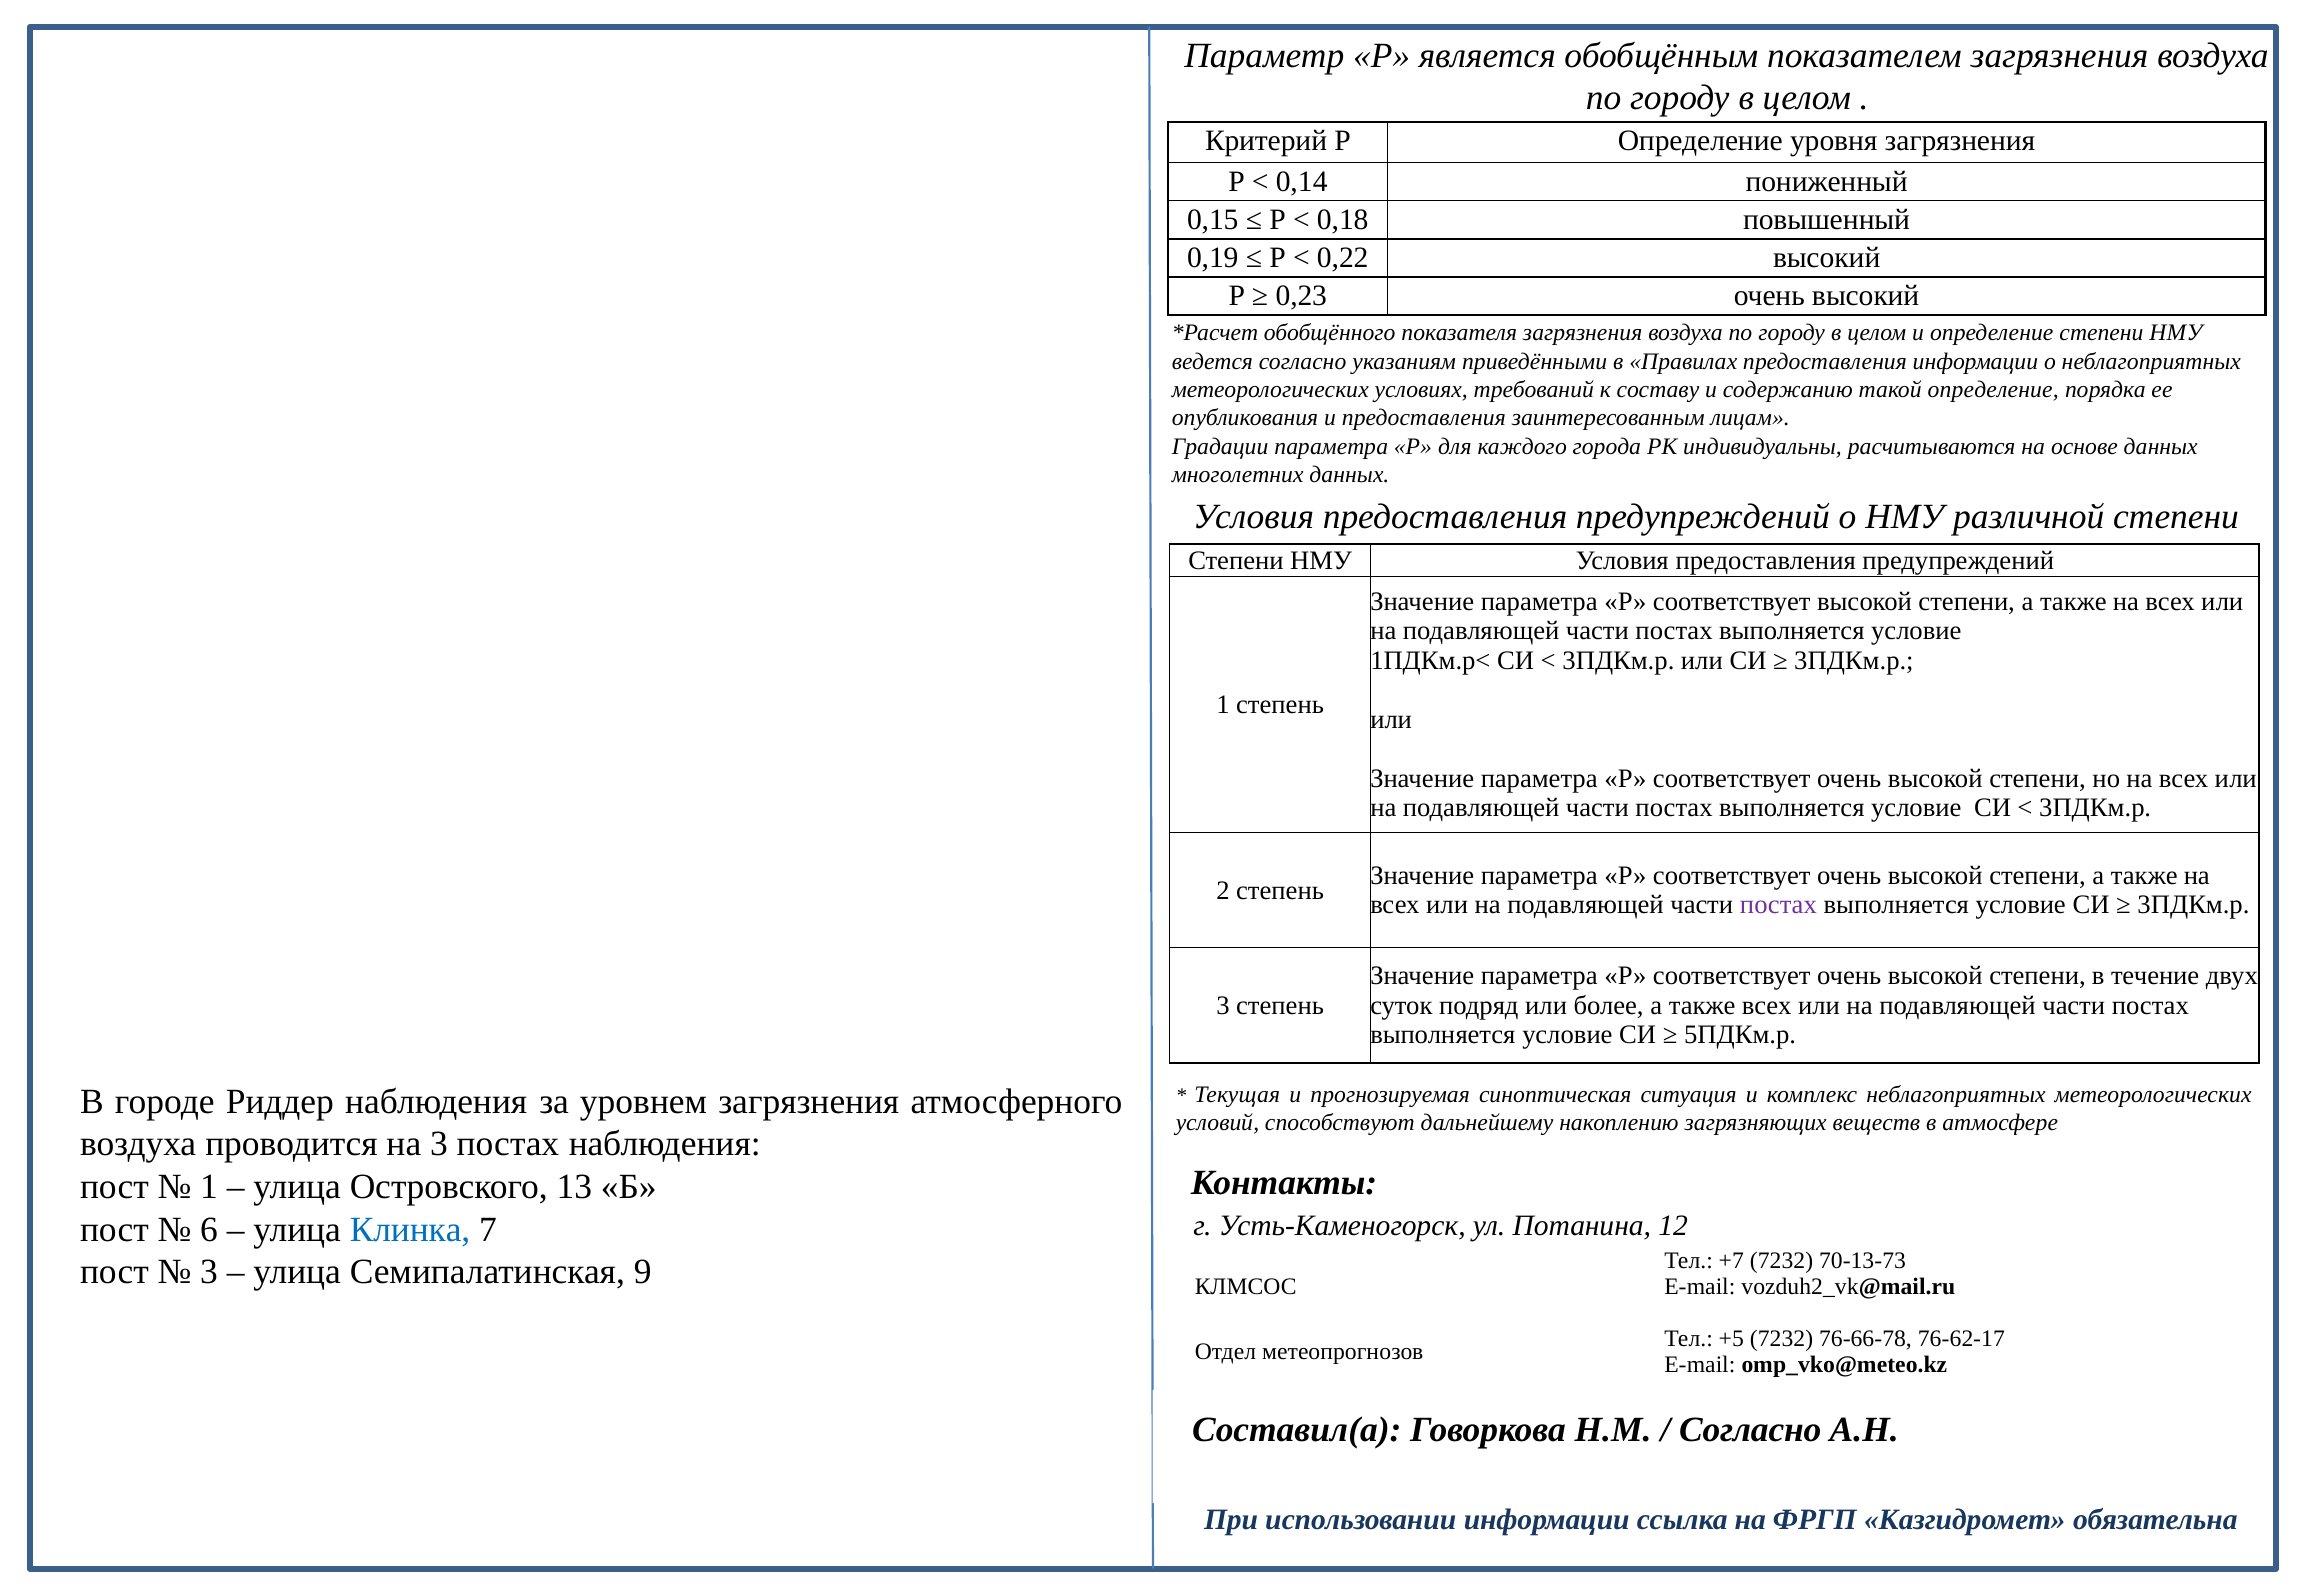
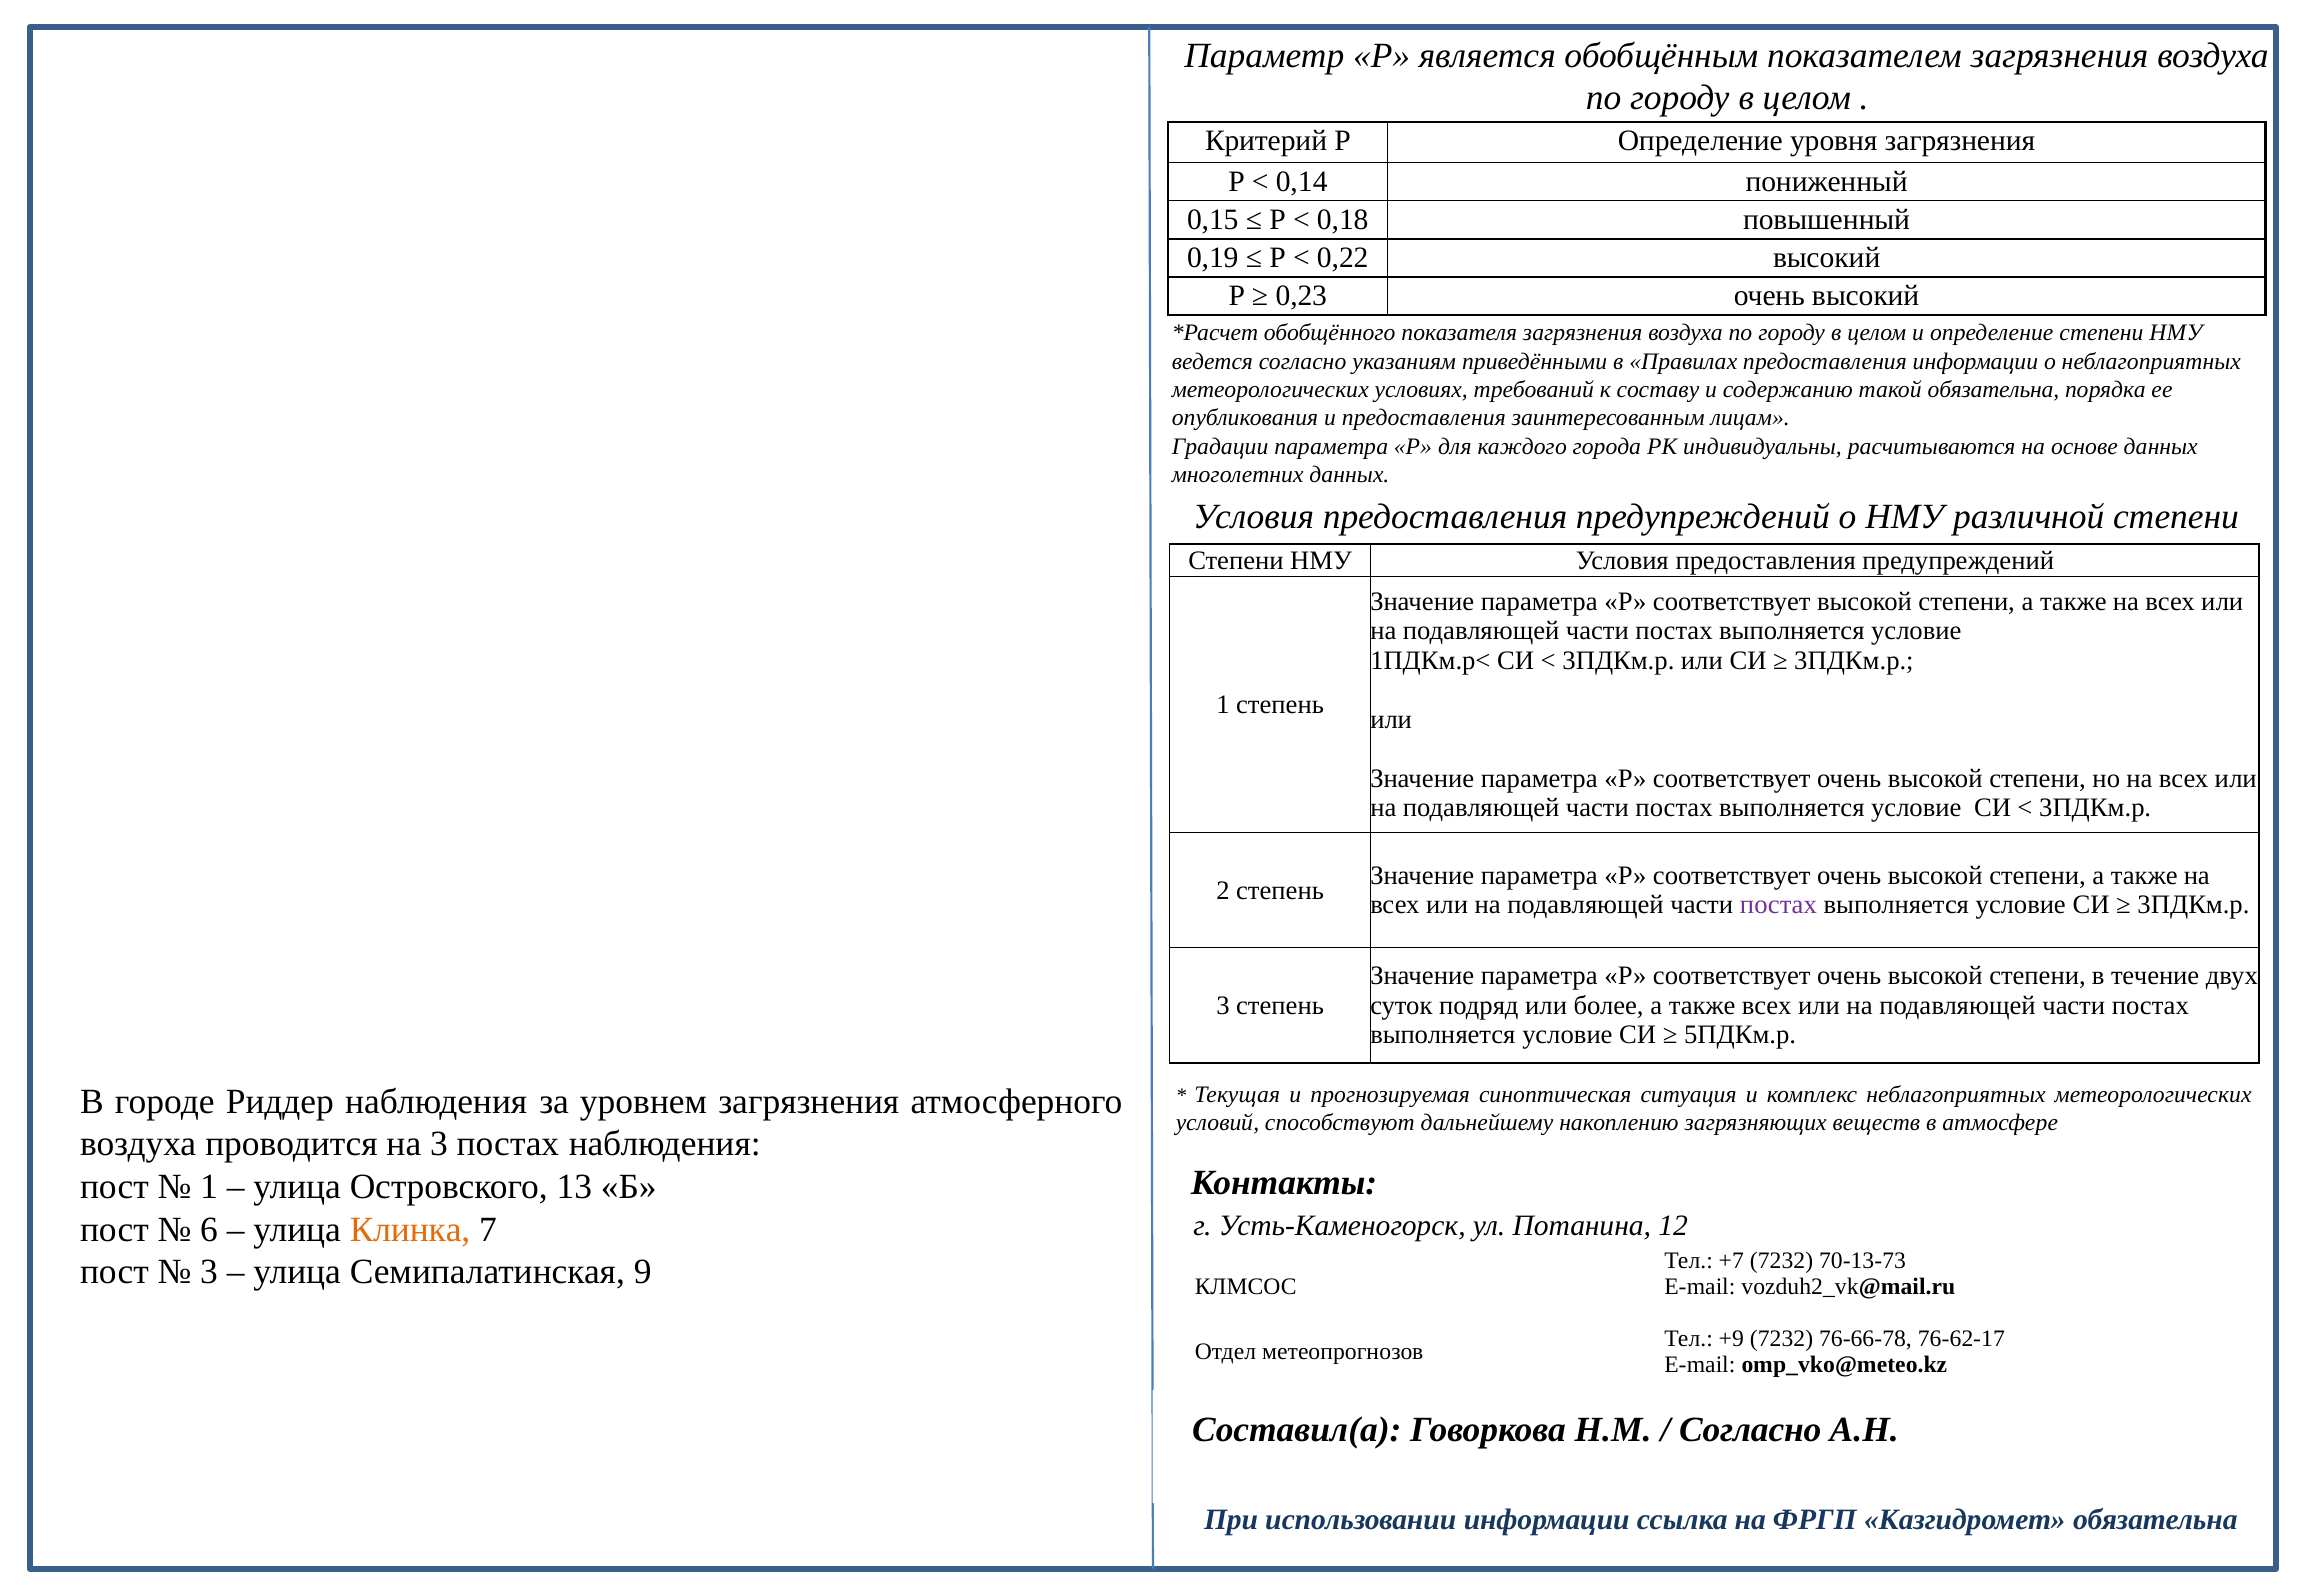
такой определение: определение -> обязательна
Клинка colour: blue -> orange
+5: +5 -> +9
